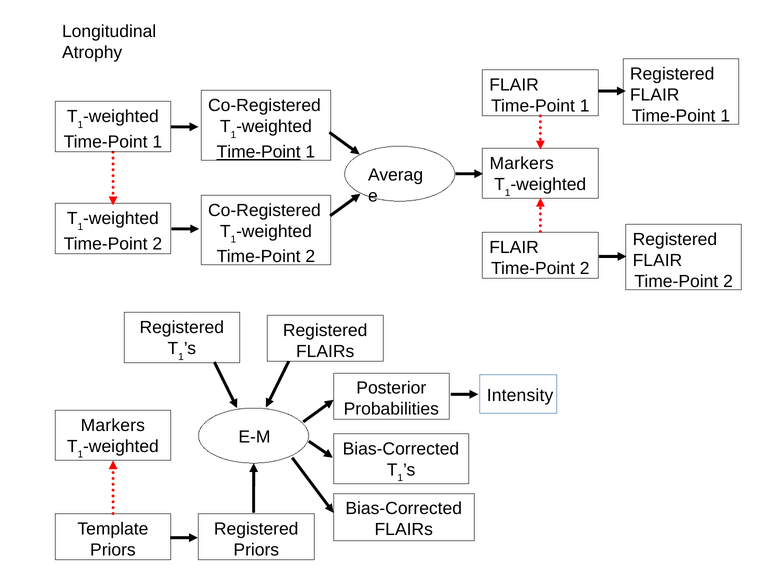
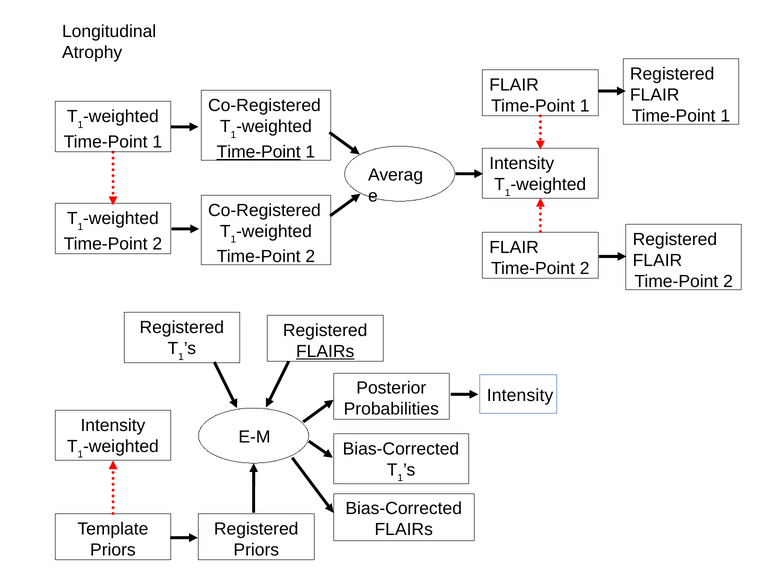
Markers at (522, 163): Markers -> Intensity
FLAIRs at (325, 351) underline: none -> present
Markers at (113, 425): Markers -> Intensity
